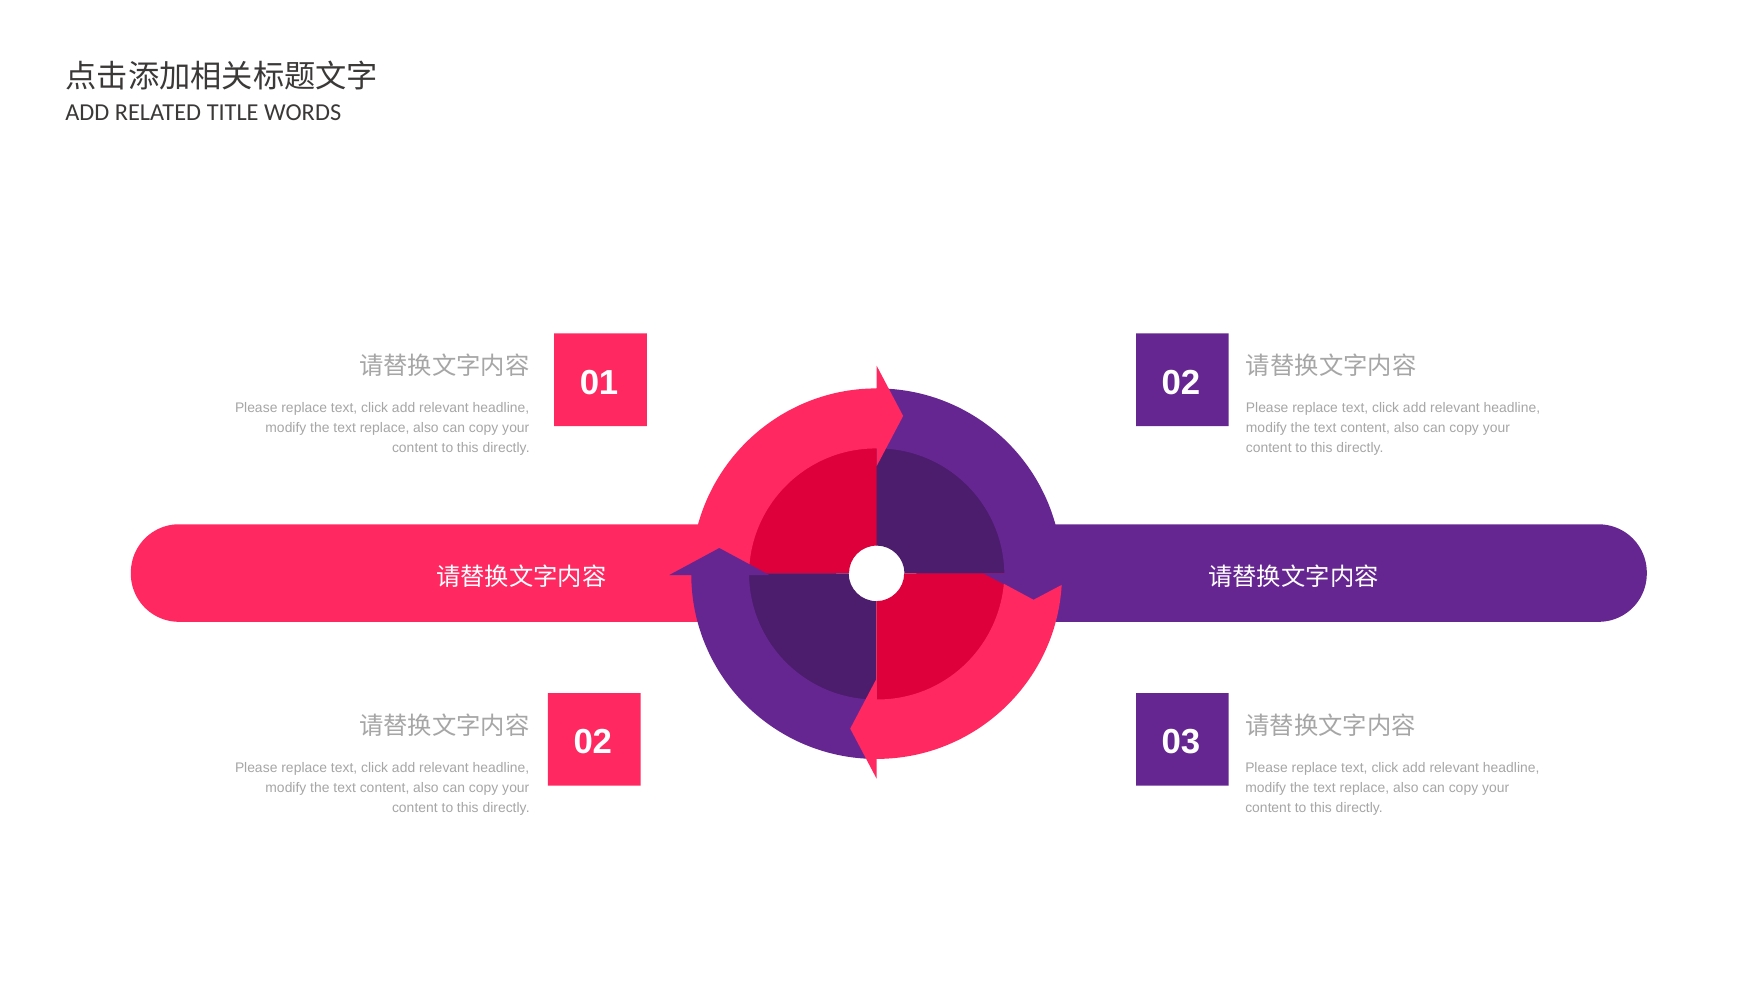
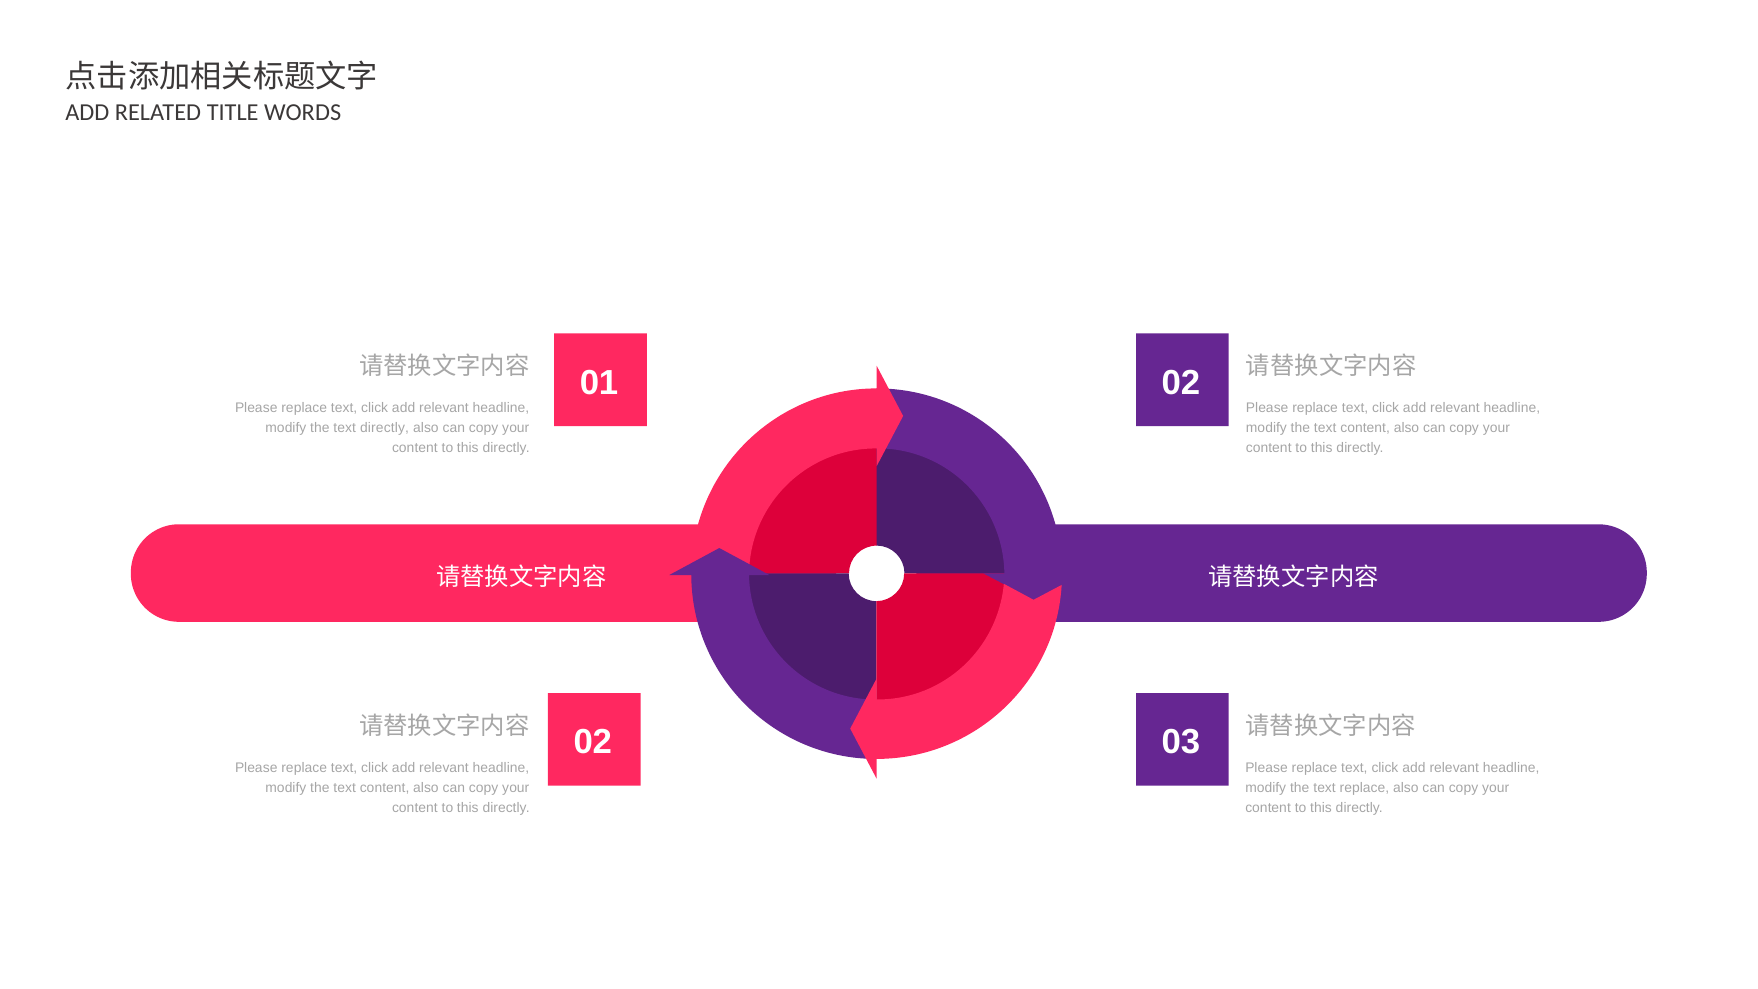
replace at (385, 428): replace -> directly
